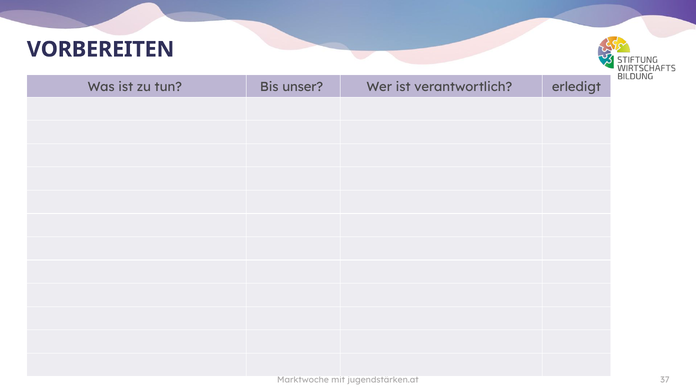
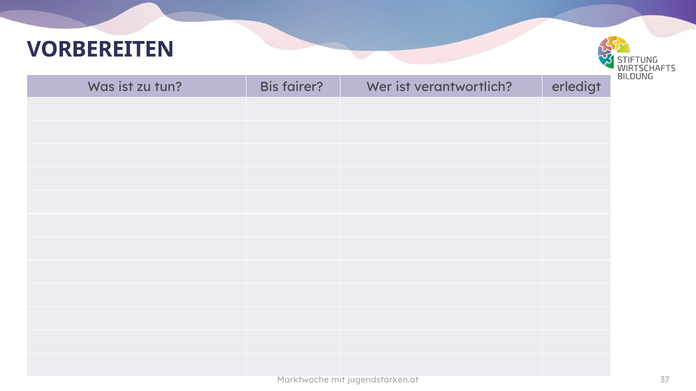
unser: unser -> fairer
